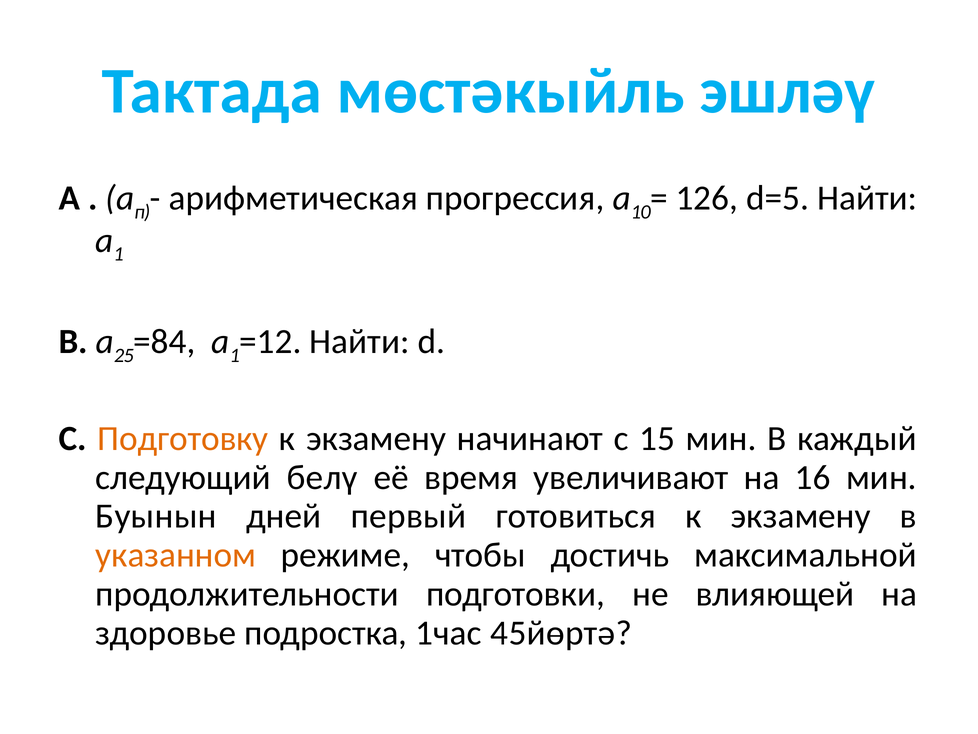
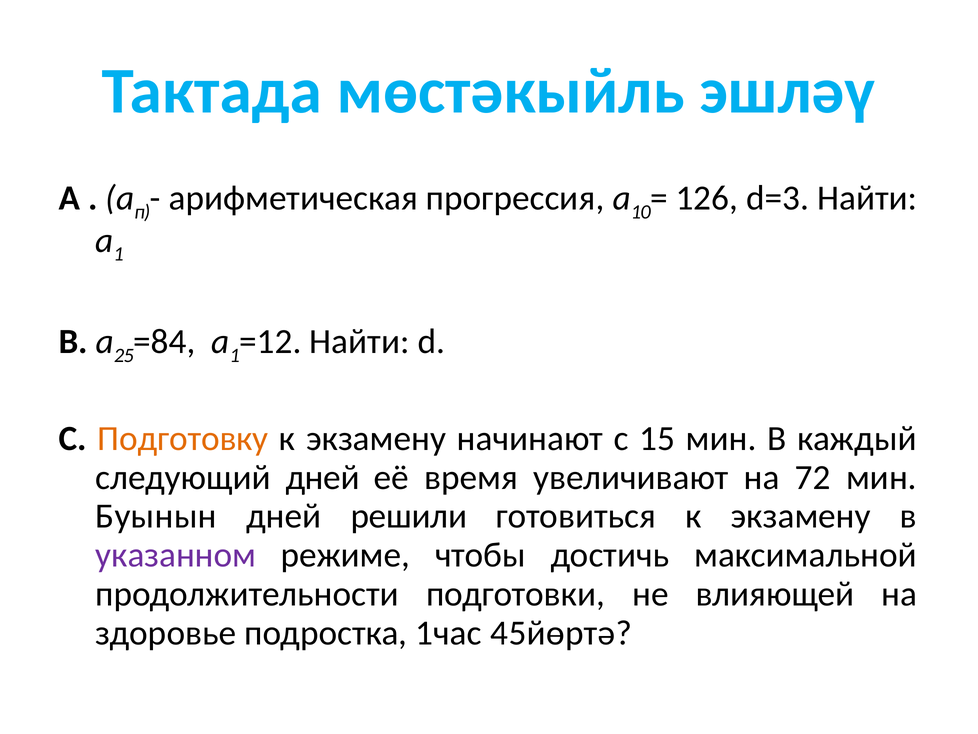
d=5: d=5 -> d=3
следующий белү: белү -> дней
16: 16 -> 72
первый: первый -> решили
указанном colour: orange -> purple
